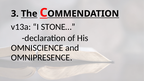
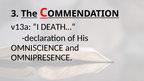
STONE…: STONE… -> DEATH…
